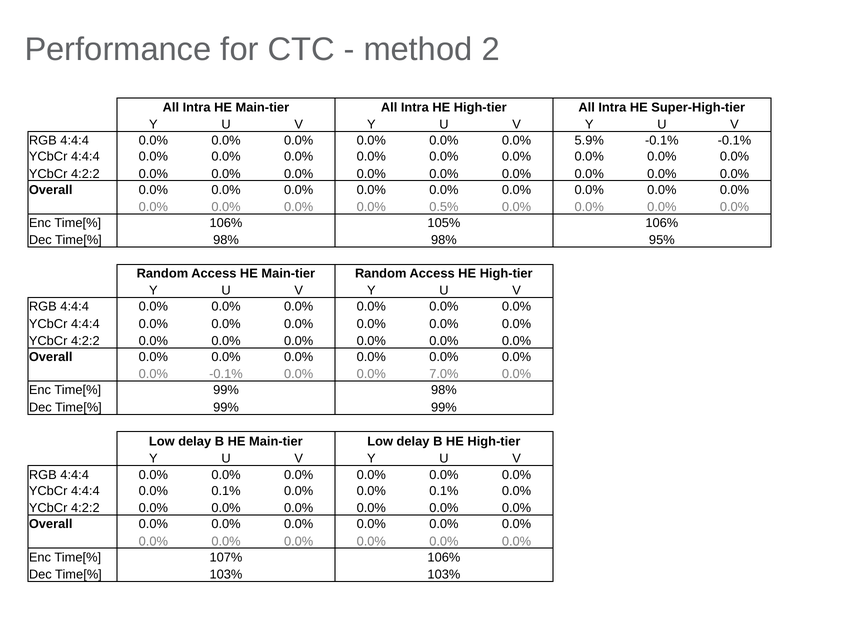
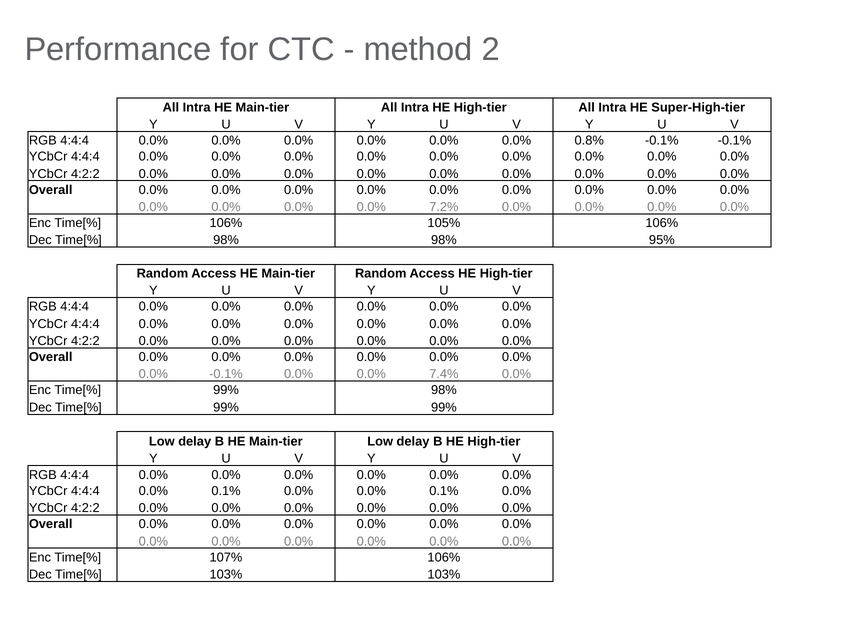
5.9%: 5.9% -> 0.8%
0.5%: 0.5% -> 7.2%
7.0%: 7.0% -> 7.4%
